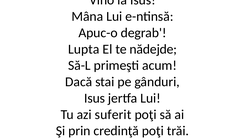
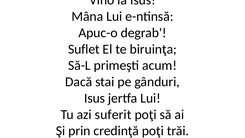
Lupta at (84, 49): Lupta -> Suflet
nădejde: nădejde -> biruinţa
